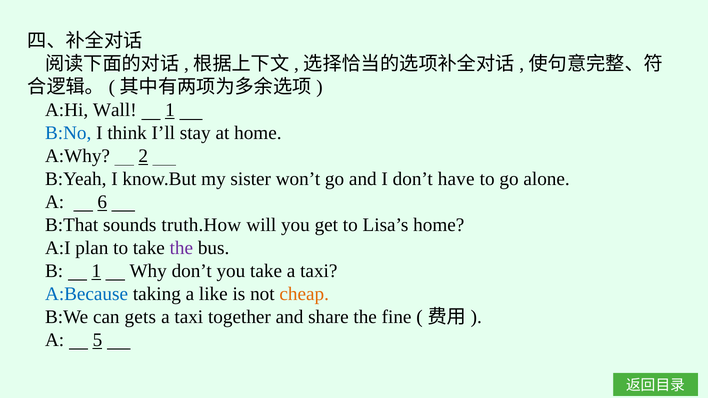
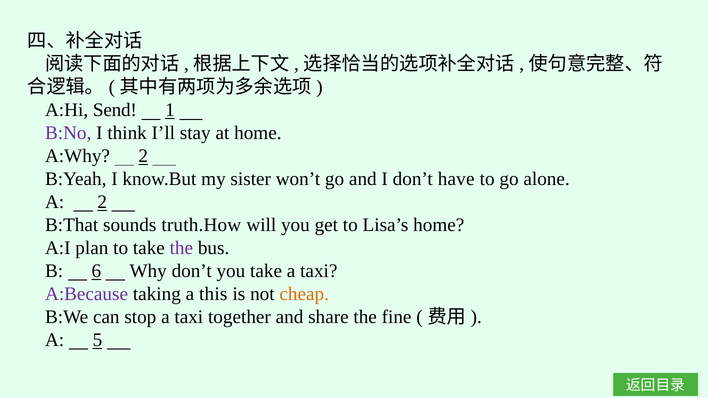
Wall: Wall -> Send
B:No colour: blue -> purple
A 6: 6 -> 2
B 1: 1 -> 6
A:Because colour: blue -> purple
like: like -> this
gets: gets -> stop
